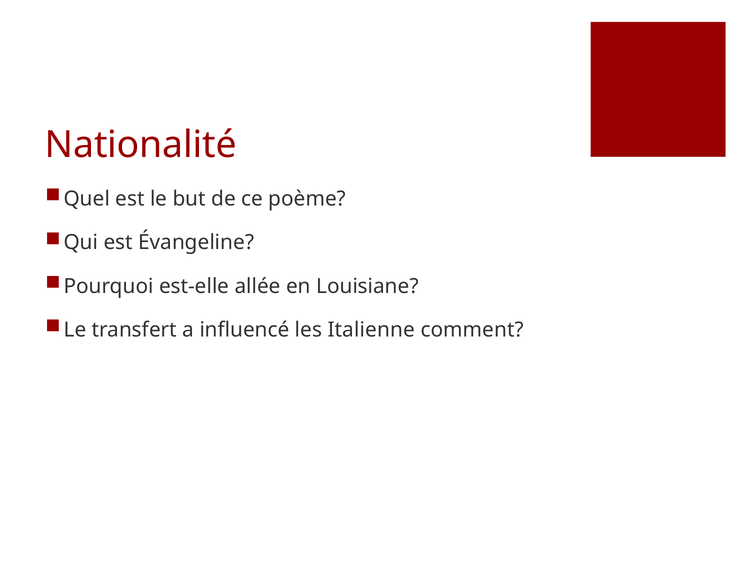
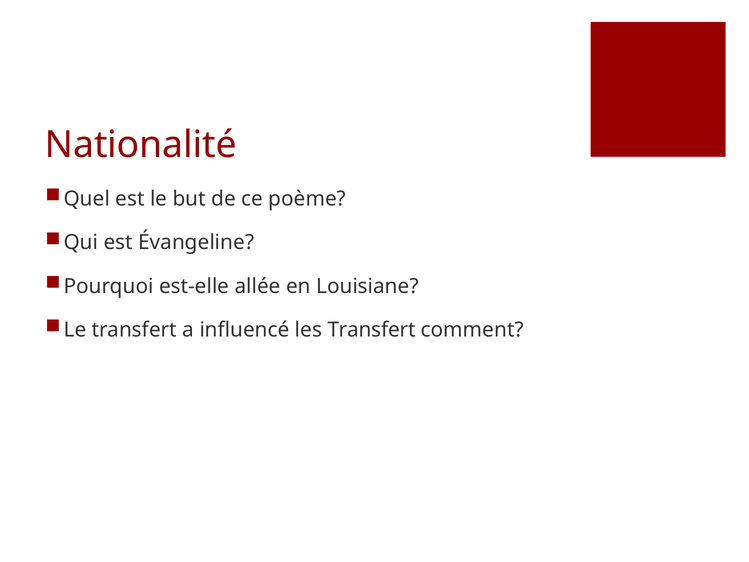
les Italienne: Italienne -> Transfert
